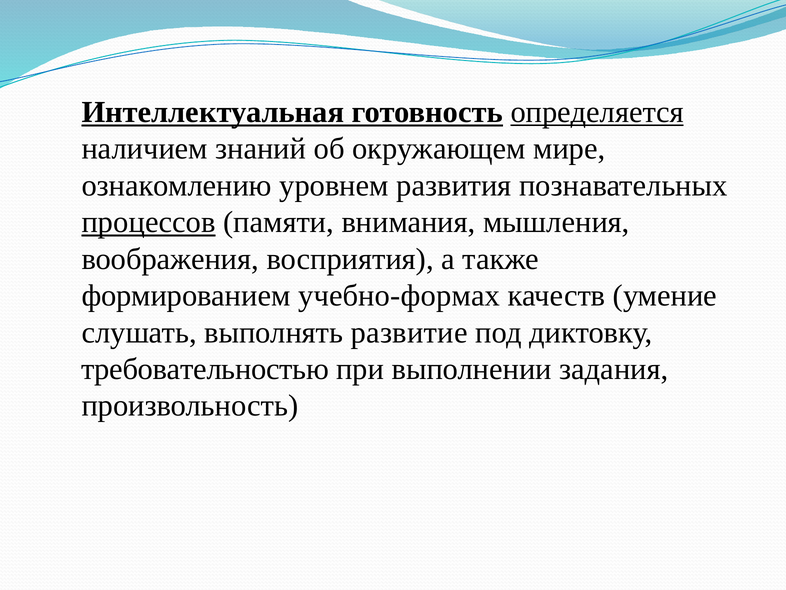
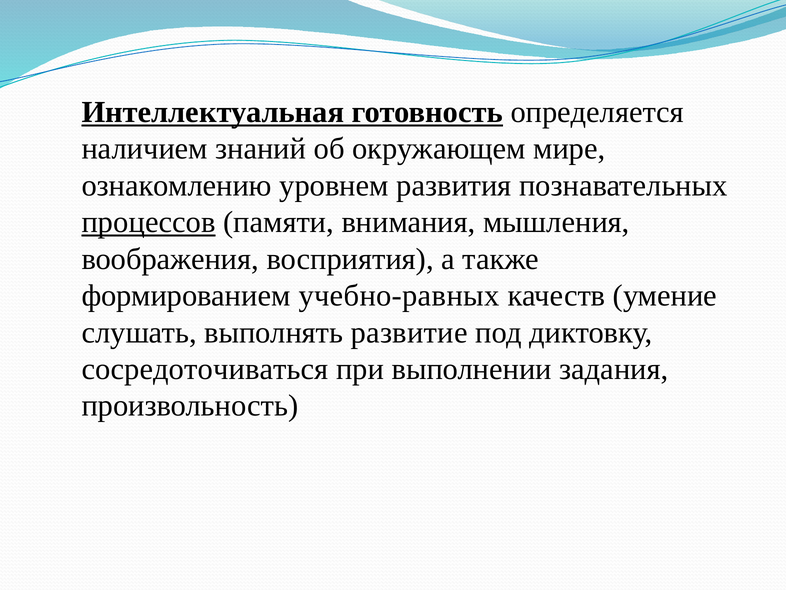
определяется underline: present -> none
учебно-формах: учебно-формах -> учебно-равных
требовательностью: требовательностью -> сосредоточиваться
